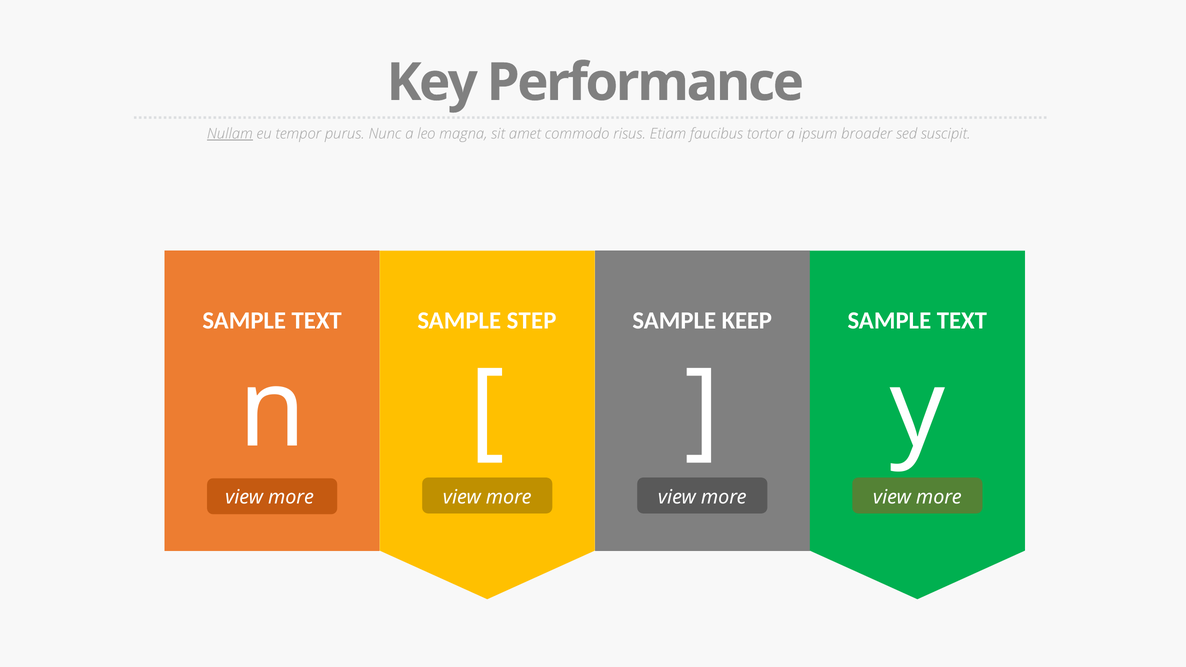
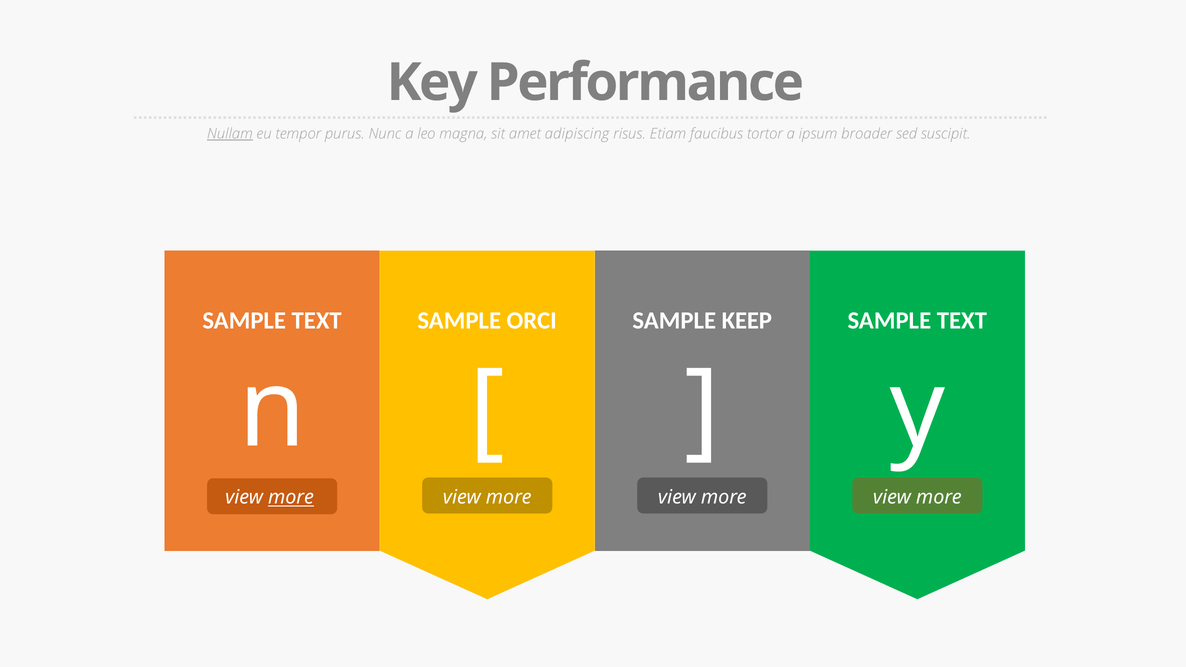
commodo: commodo -> adipiscing
STEP: STEP -> ORCI
more at (291, 498) underline: none -> present
